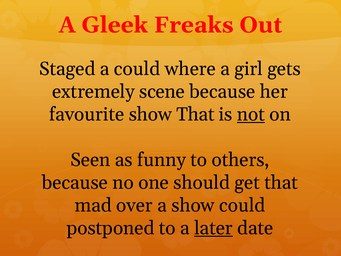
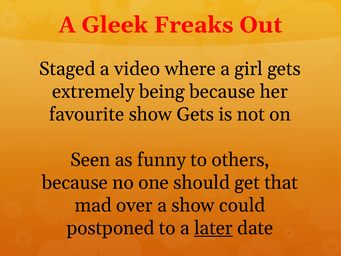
a could: could -> video
scene: scene -> being
show That: That -> Gets
not underline: present -> none
